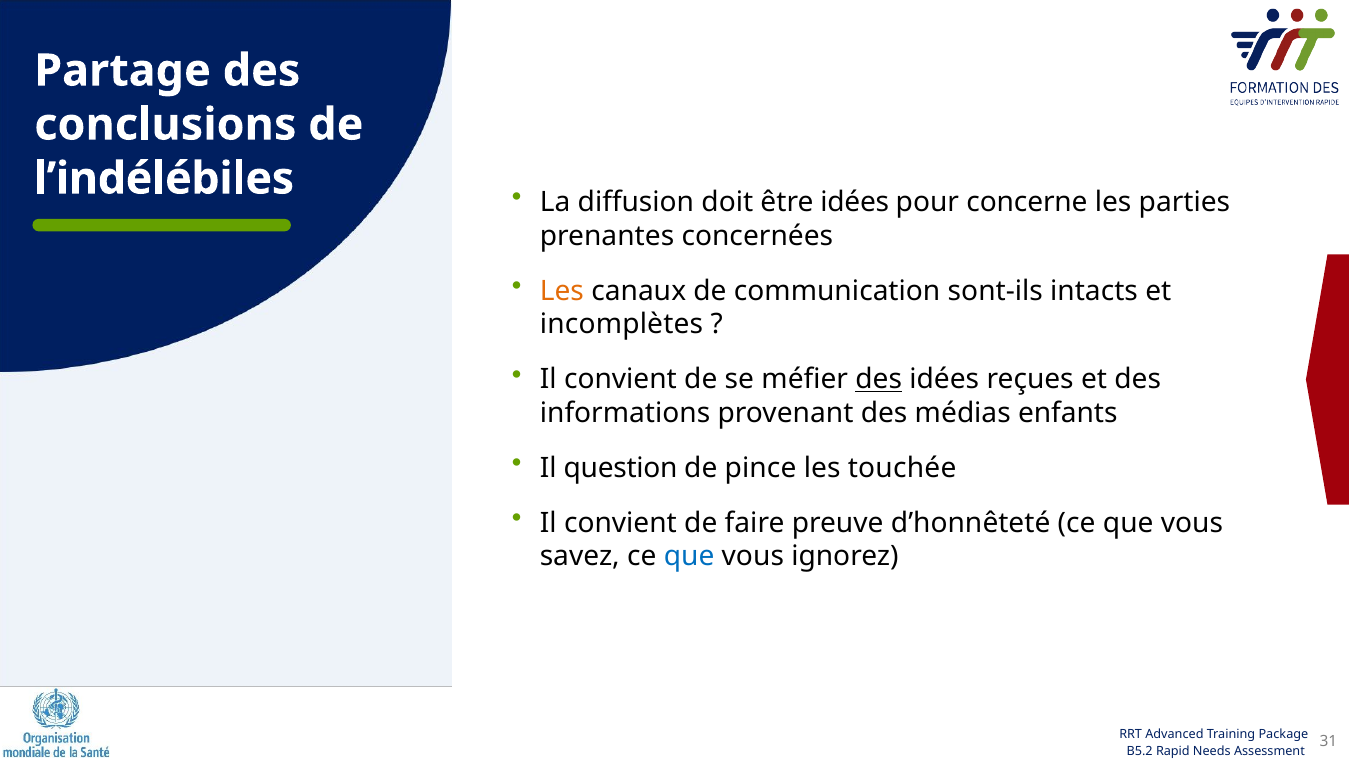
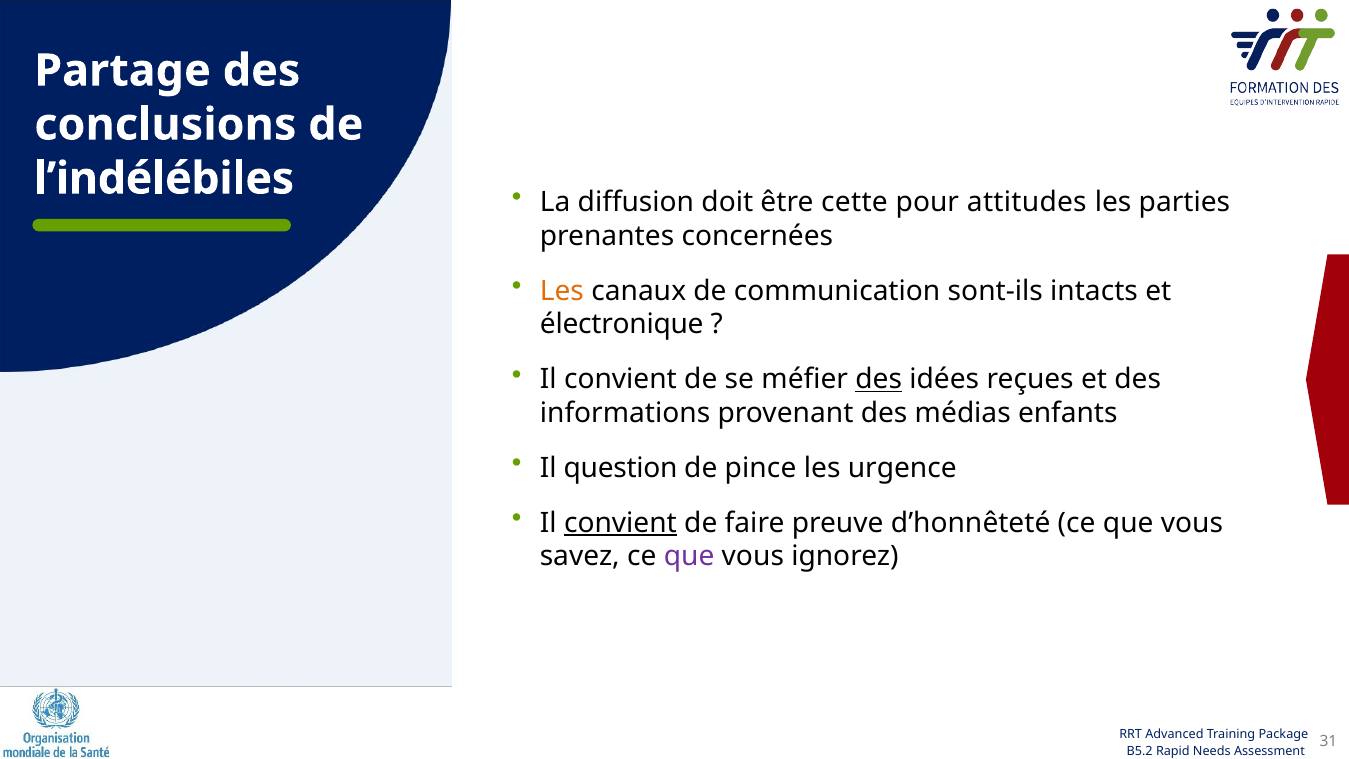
être idées: idées -> cette
concerne: concerne -> attitudes
incomplètes: incomplètes -> électronique
touchée: touchée -> urgence
convient at (620, 523) underline: none -> present
que at (689, 556) colour: blue -> purple
